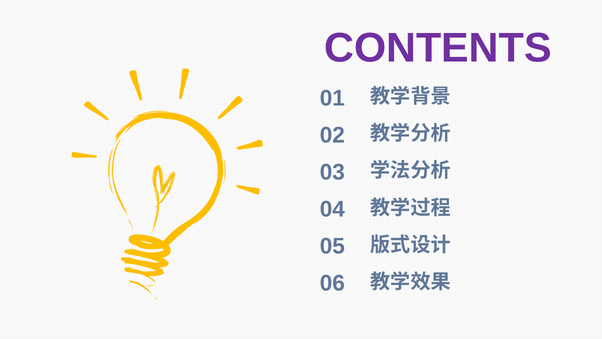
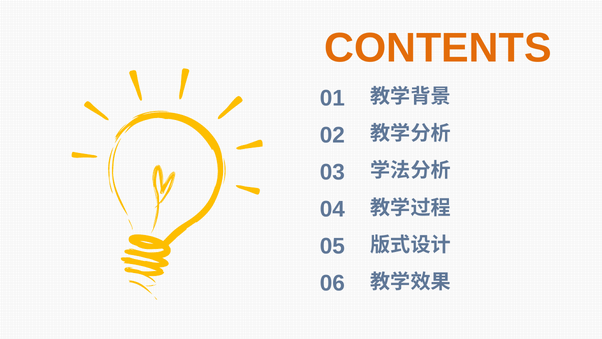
CONTENTS colour: purple -> orange
